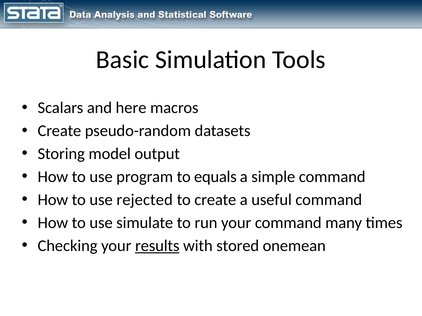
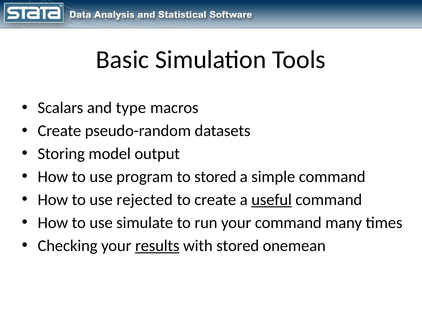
here: here -> type
to equals: equals -> stored
useful underline: none -> present
